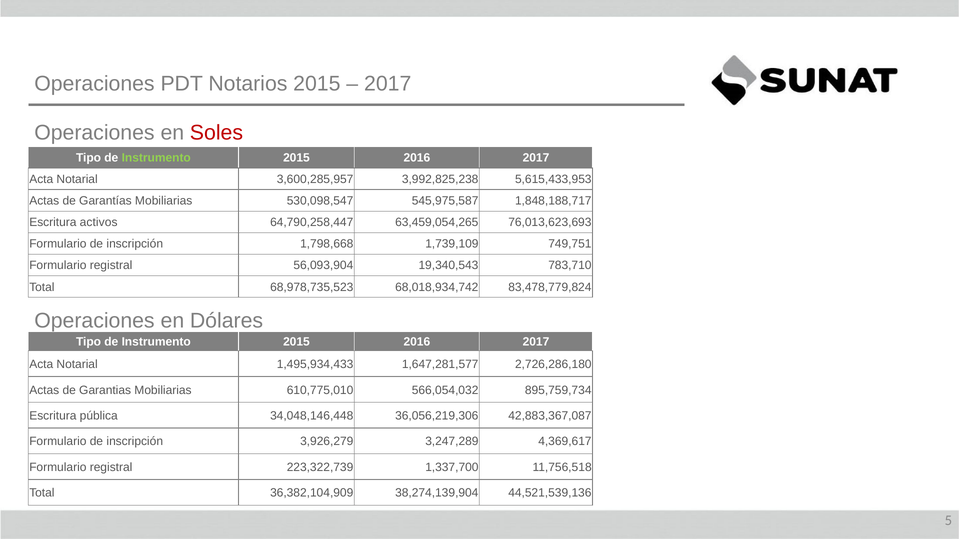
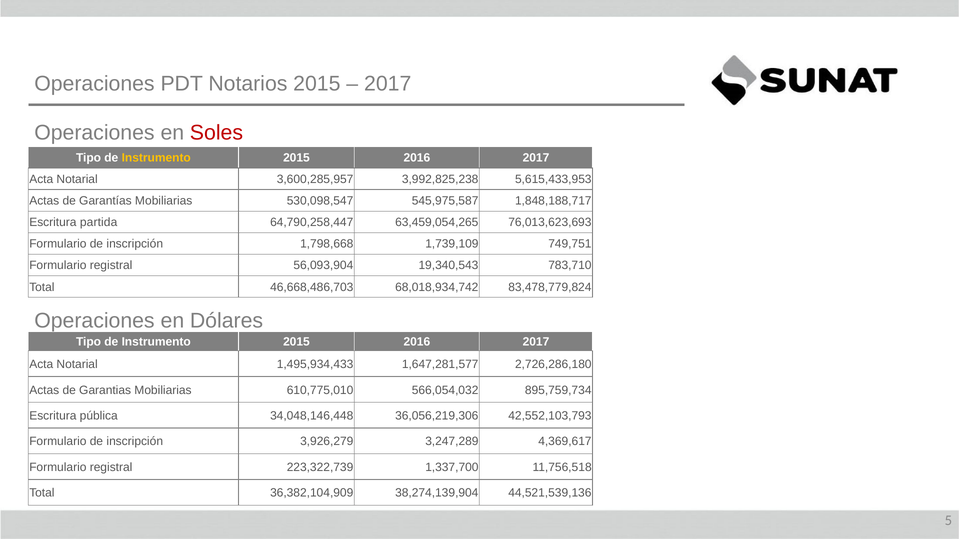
Instrumento at (156, 158) colour: light green -> yellow
activos: activos -> partida
68,978,735,523: 68,978,735,523 -> 46,668,486,703
42,883,367,087: 42,883,367,087 -> 42,552,103,793
